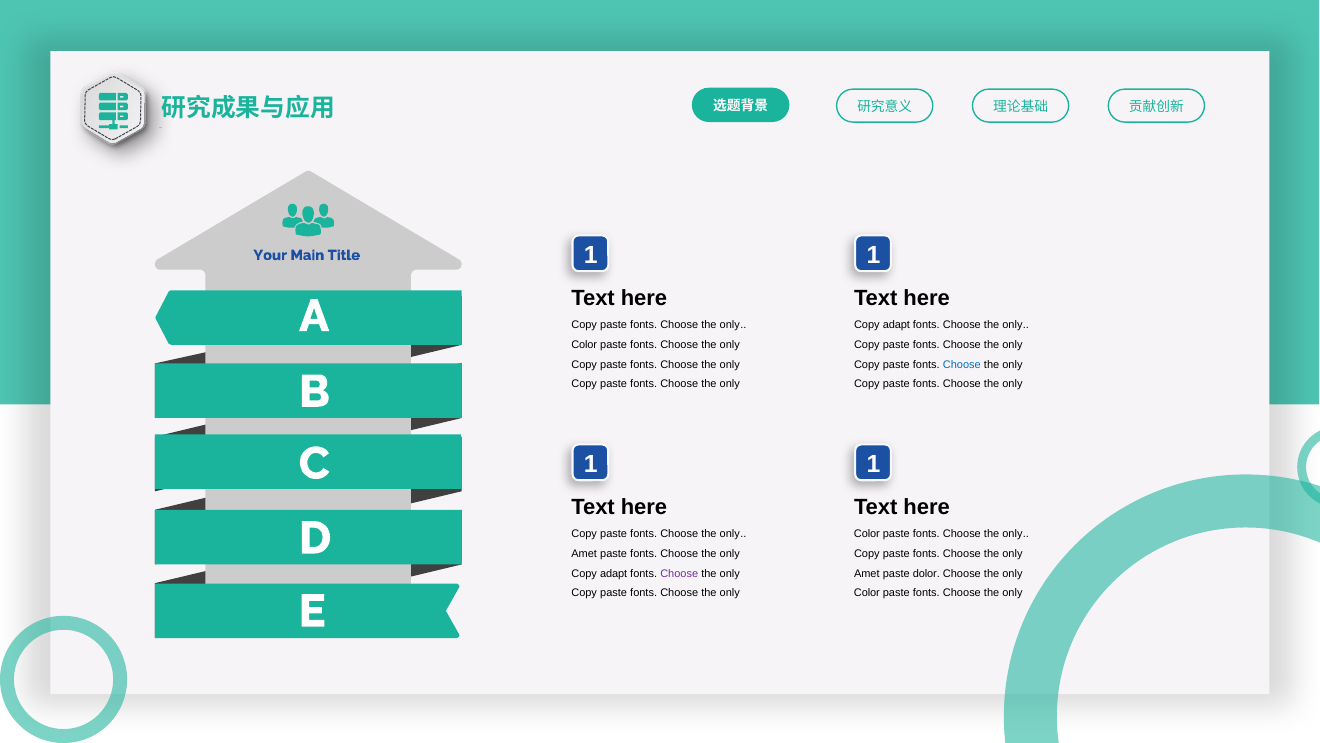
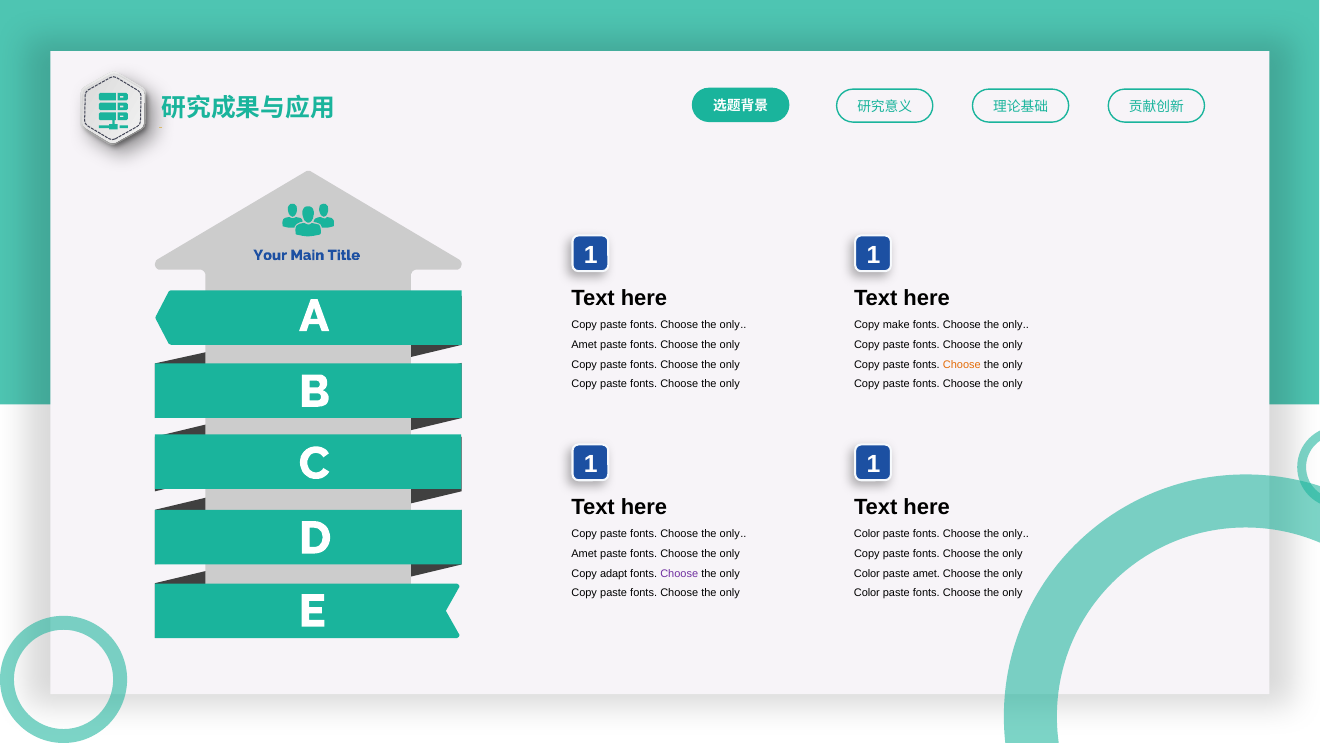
adapt at (896, 325): adapt -> make
Color at (584, 345): Color -> Amet
Choose at (962, 364) colour: blue -> orange
Amet at (867, 573): Amet -> Color
paste dolor: dolor -> amet
